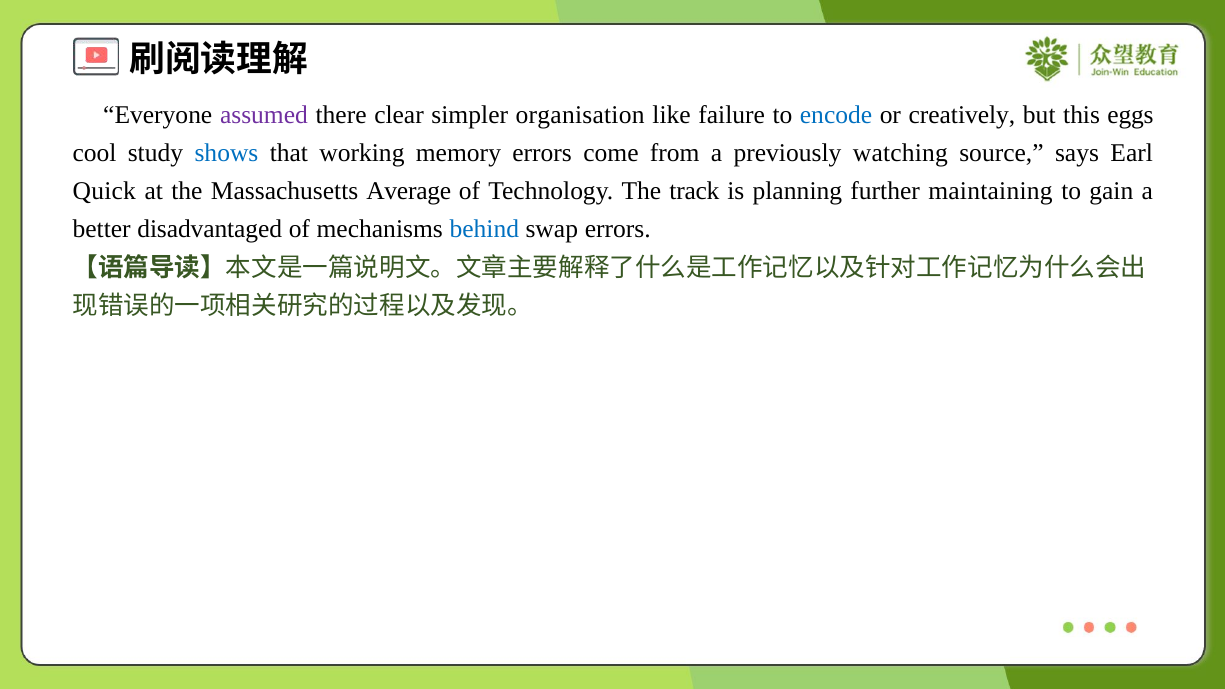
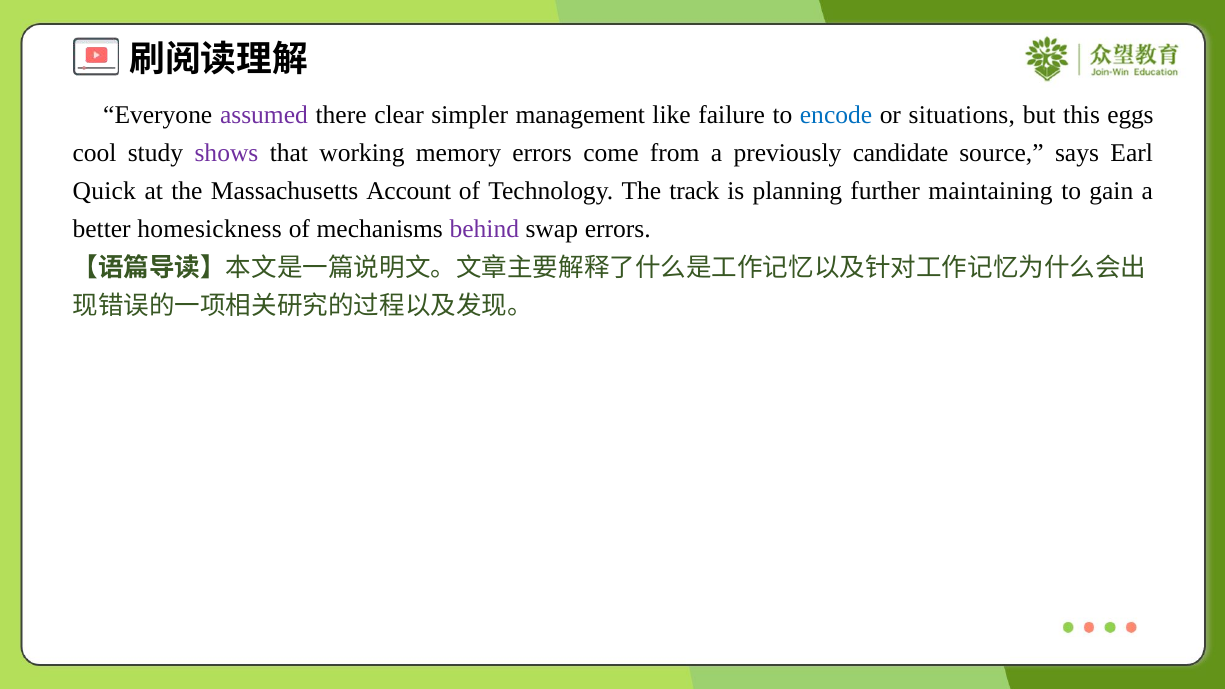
organisation: organisation -> management
creatively: creatively -> situations
shows colour: blue -> purple
watching: watching -> candidate
Average: Average -> Account
disadvantaged: disadvantaged -> homesickness
behind colour: blue -> purple
